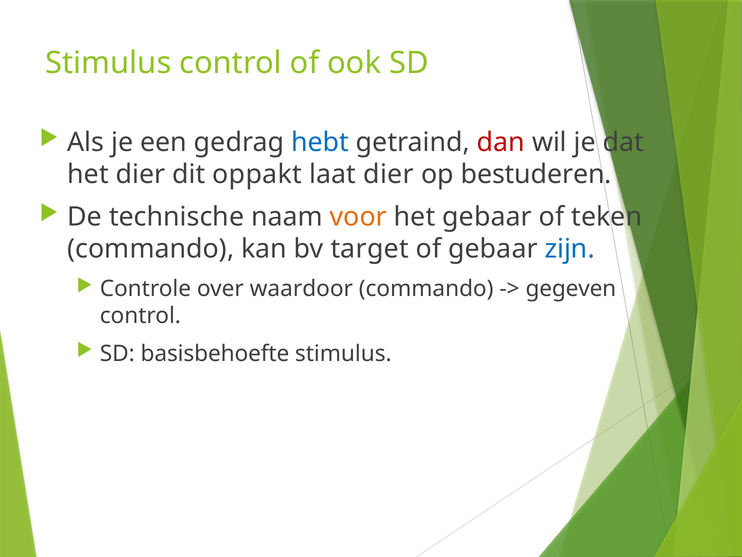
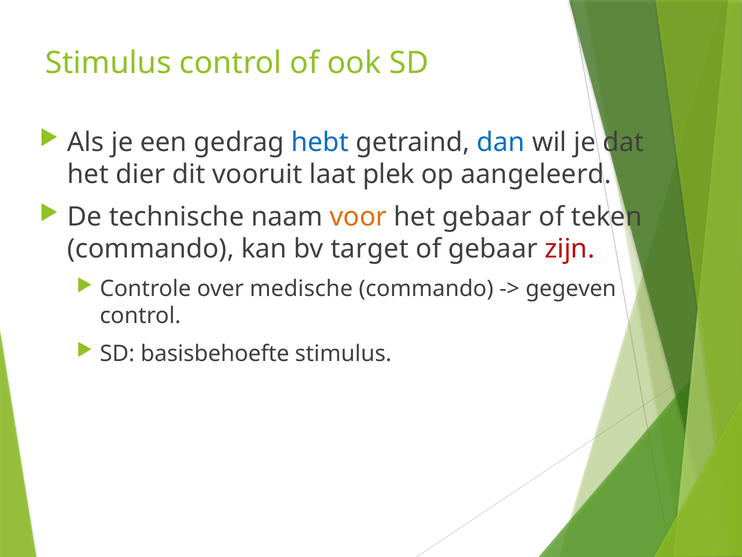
dan colour: red -> blue
oppakt: oppakt -> vooruit
laat dier: dier -> plek
bestuderen: bestuderen -> aangeleerd
zijn colour: blue -> red
waardoor: waardoor -> medische
